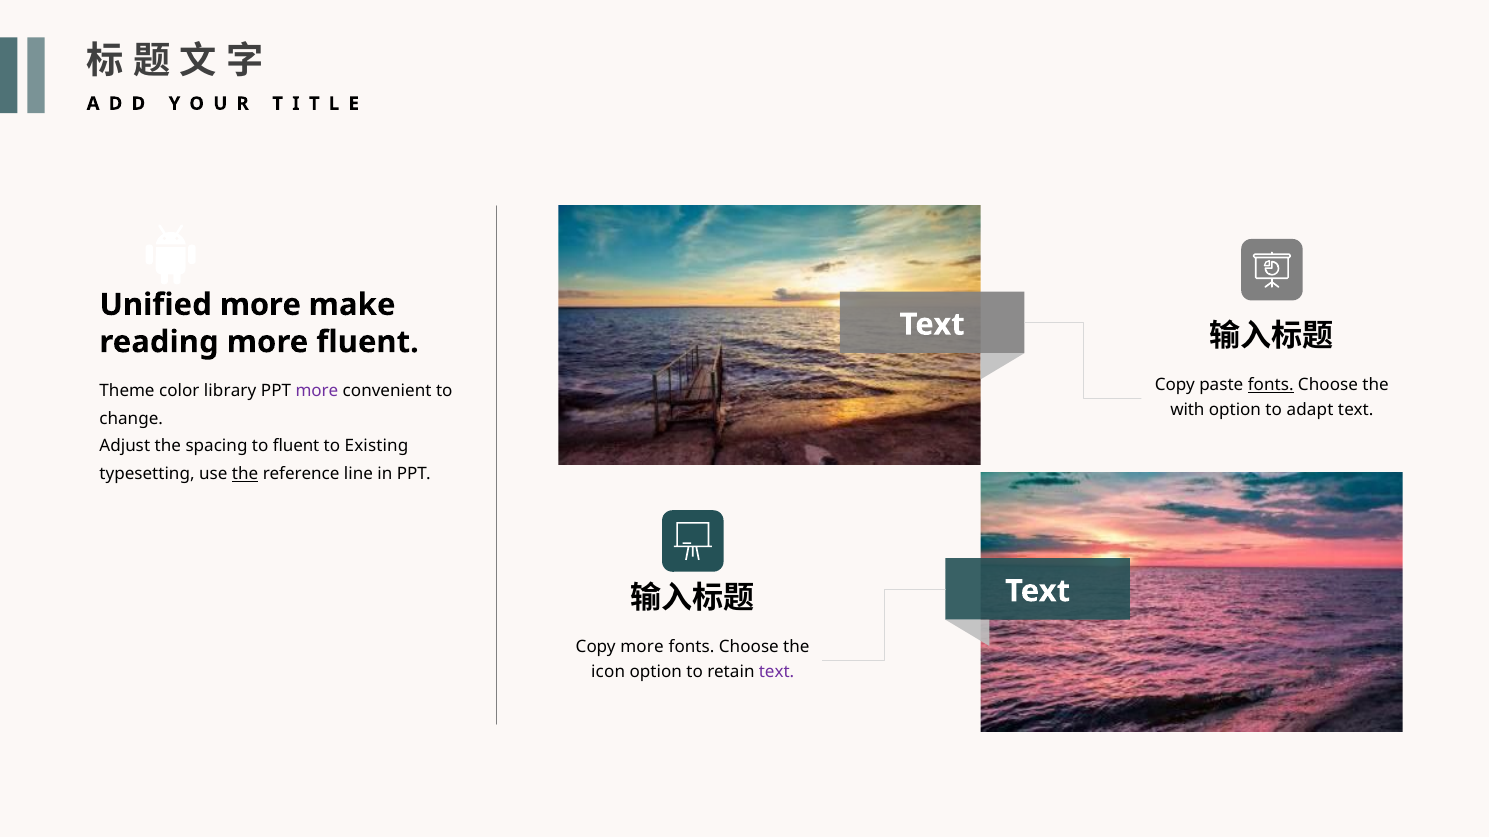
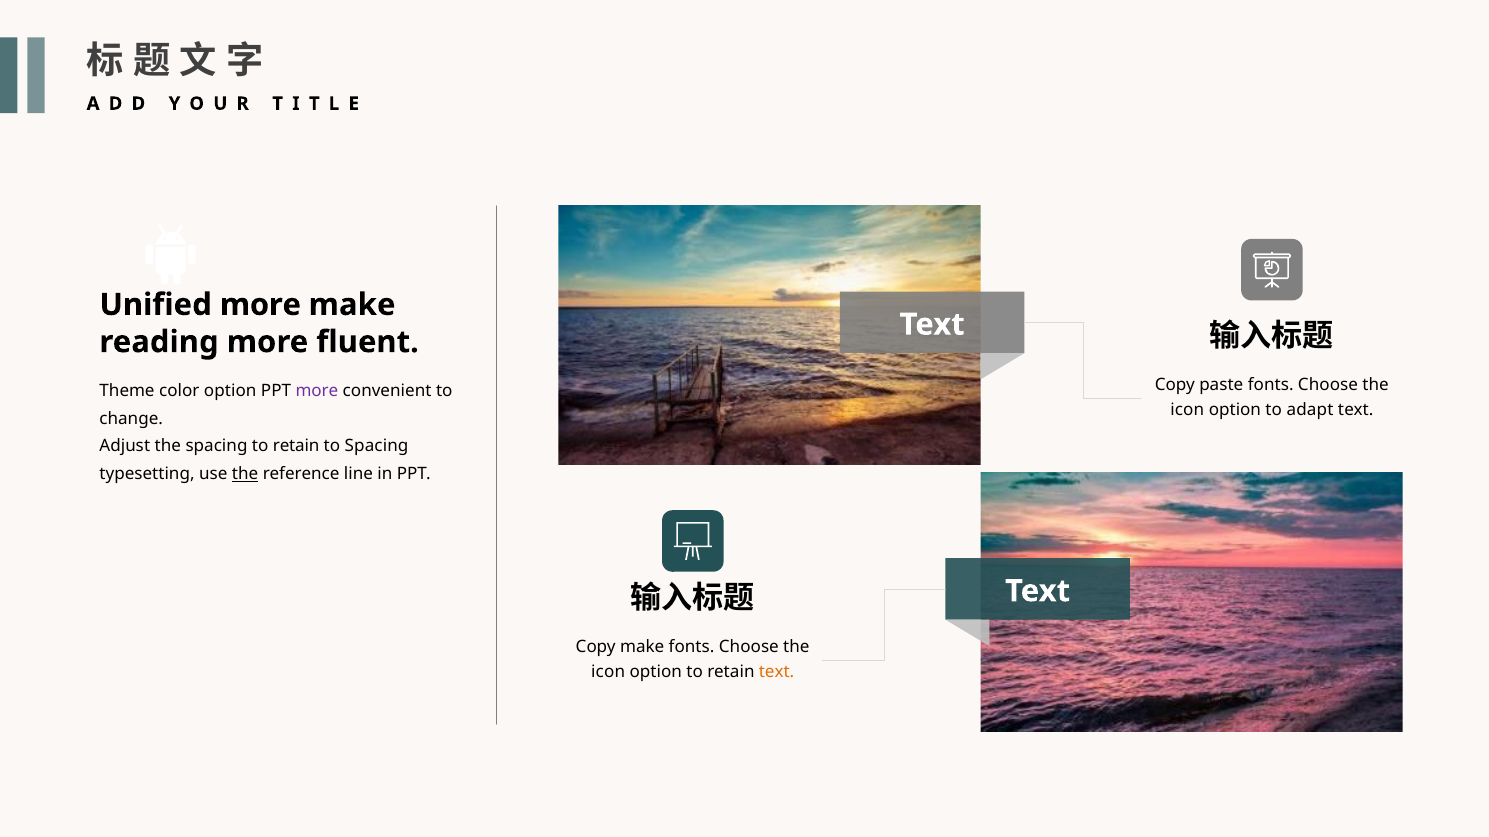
fonts at (1271, 385) underline: present -> none
color library: library -> option
with at (1187, 410): with -> icon
spacing to fluent: fluent -> retain
to Existing: Existing -> Spacing
Copy more: more -> make
text at (777, 672) colour: purple -> orange
